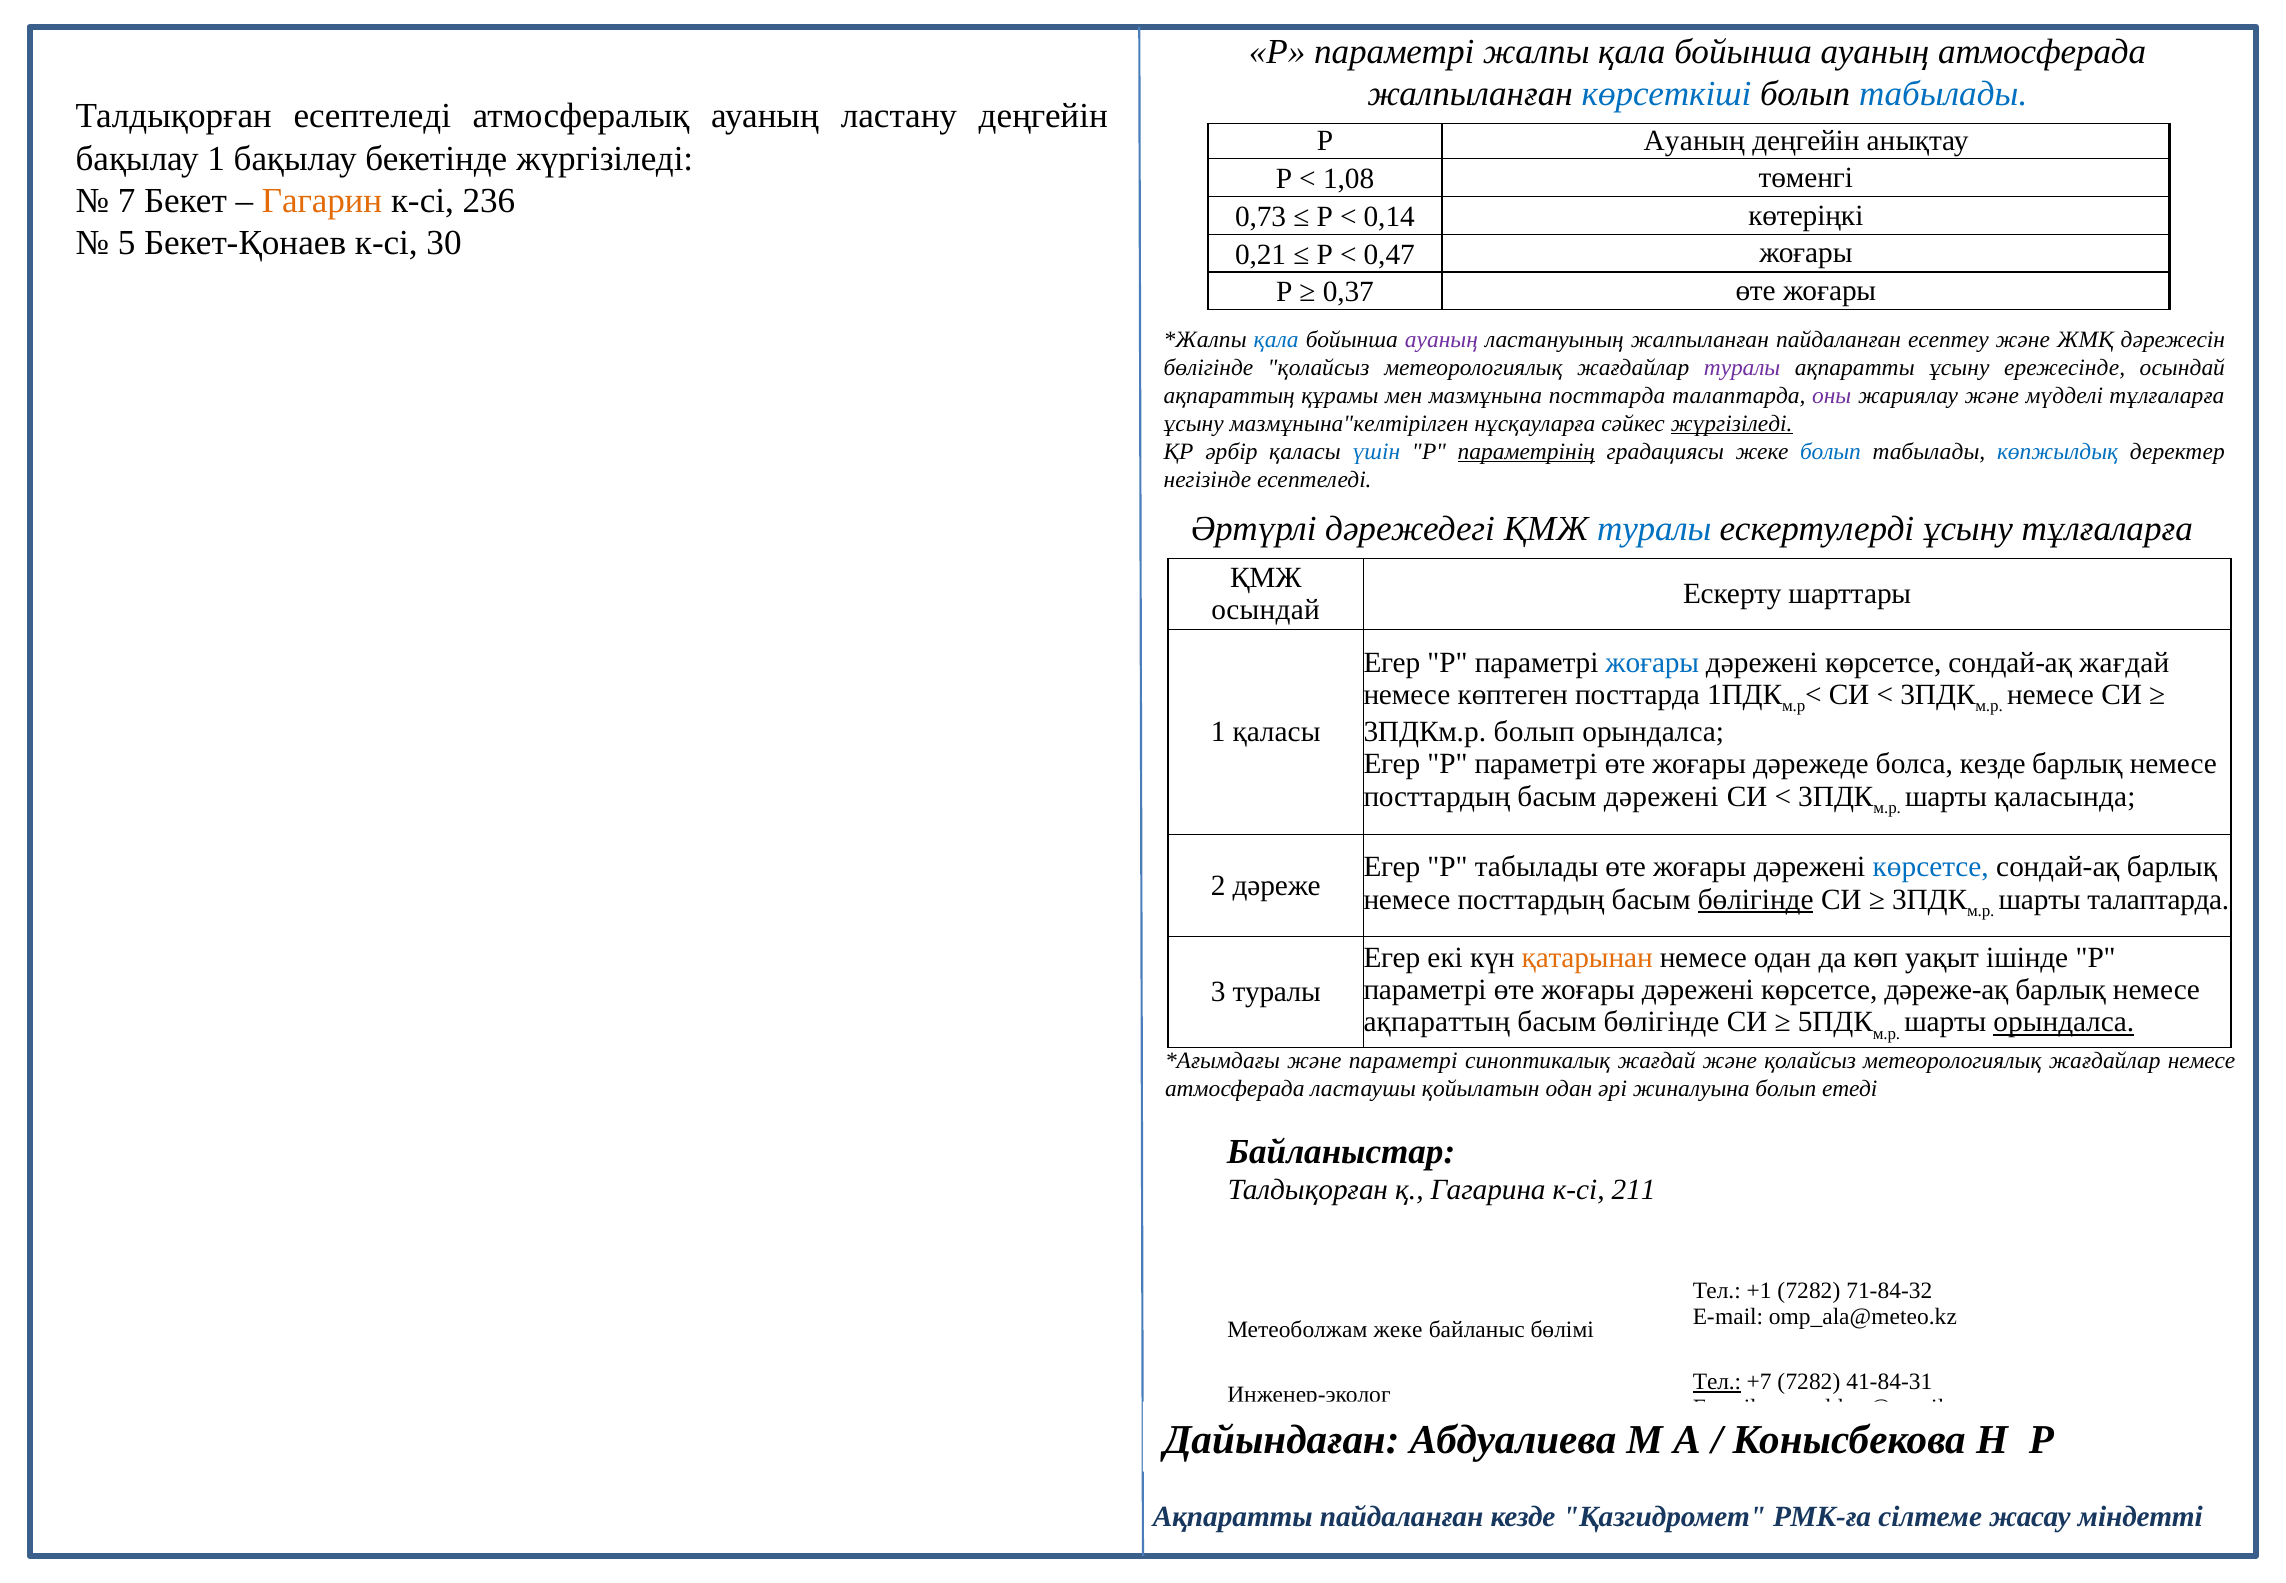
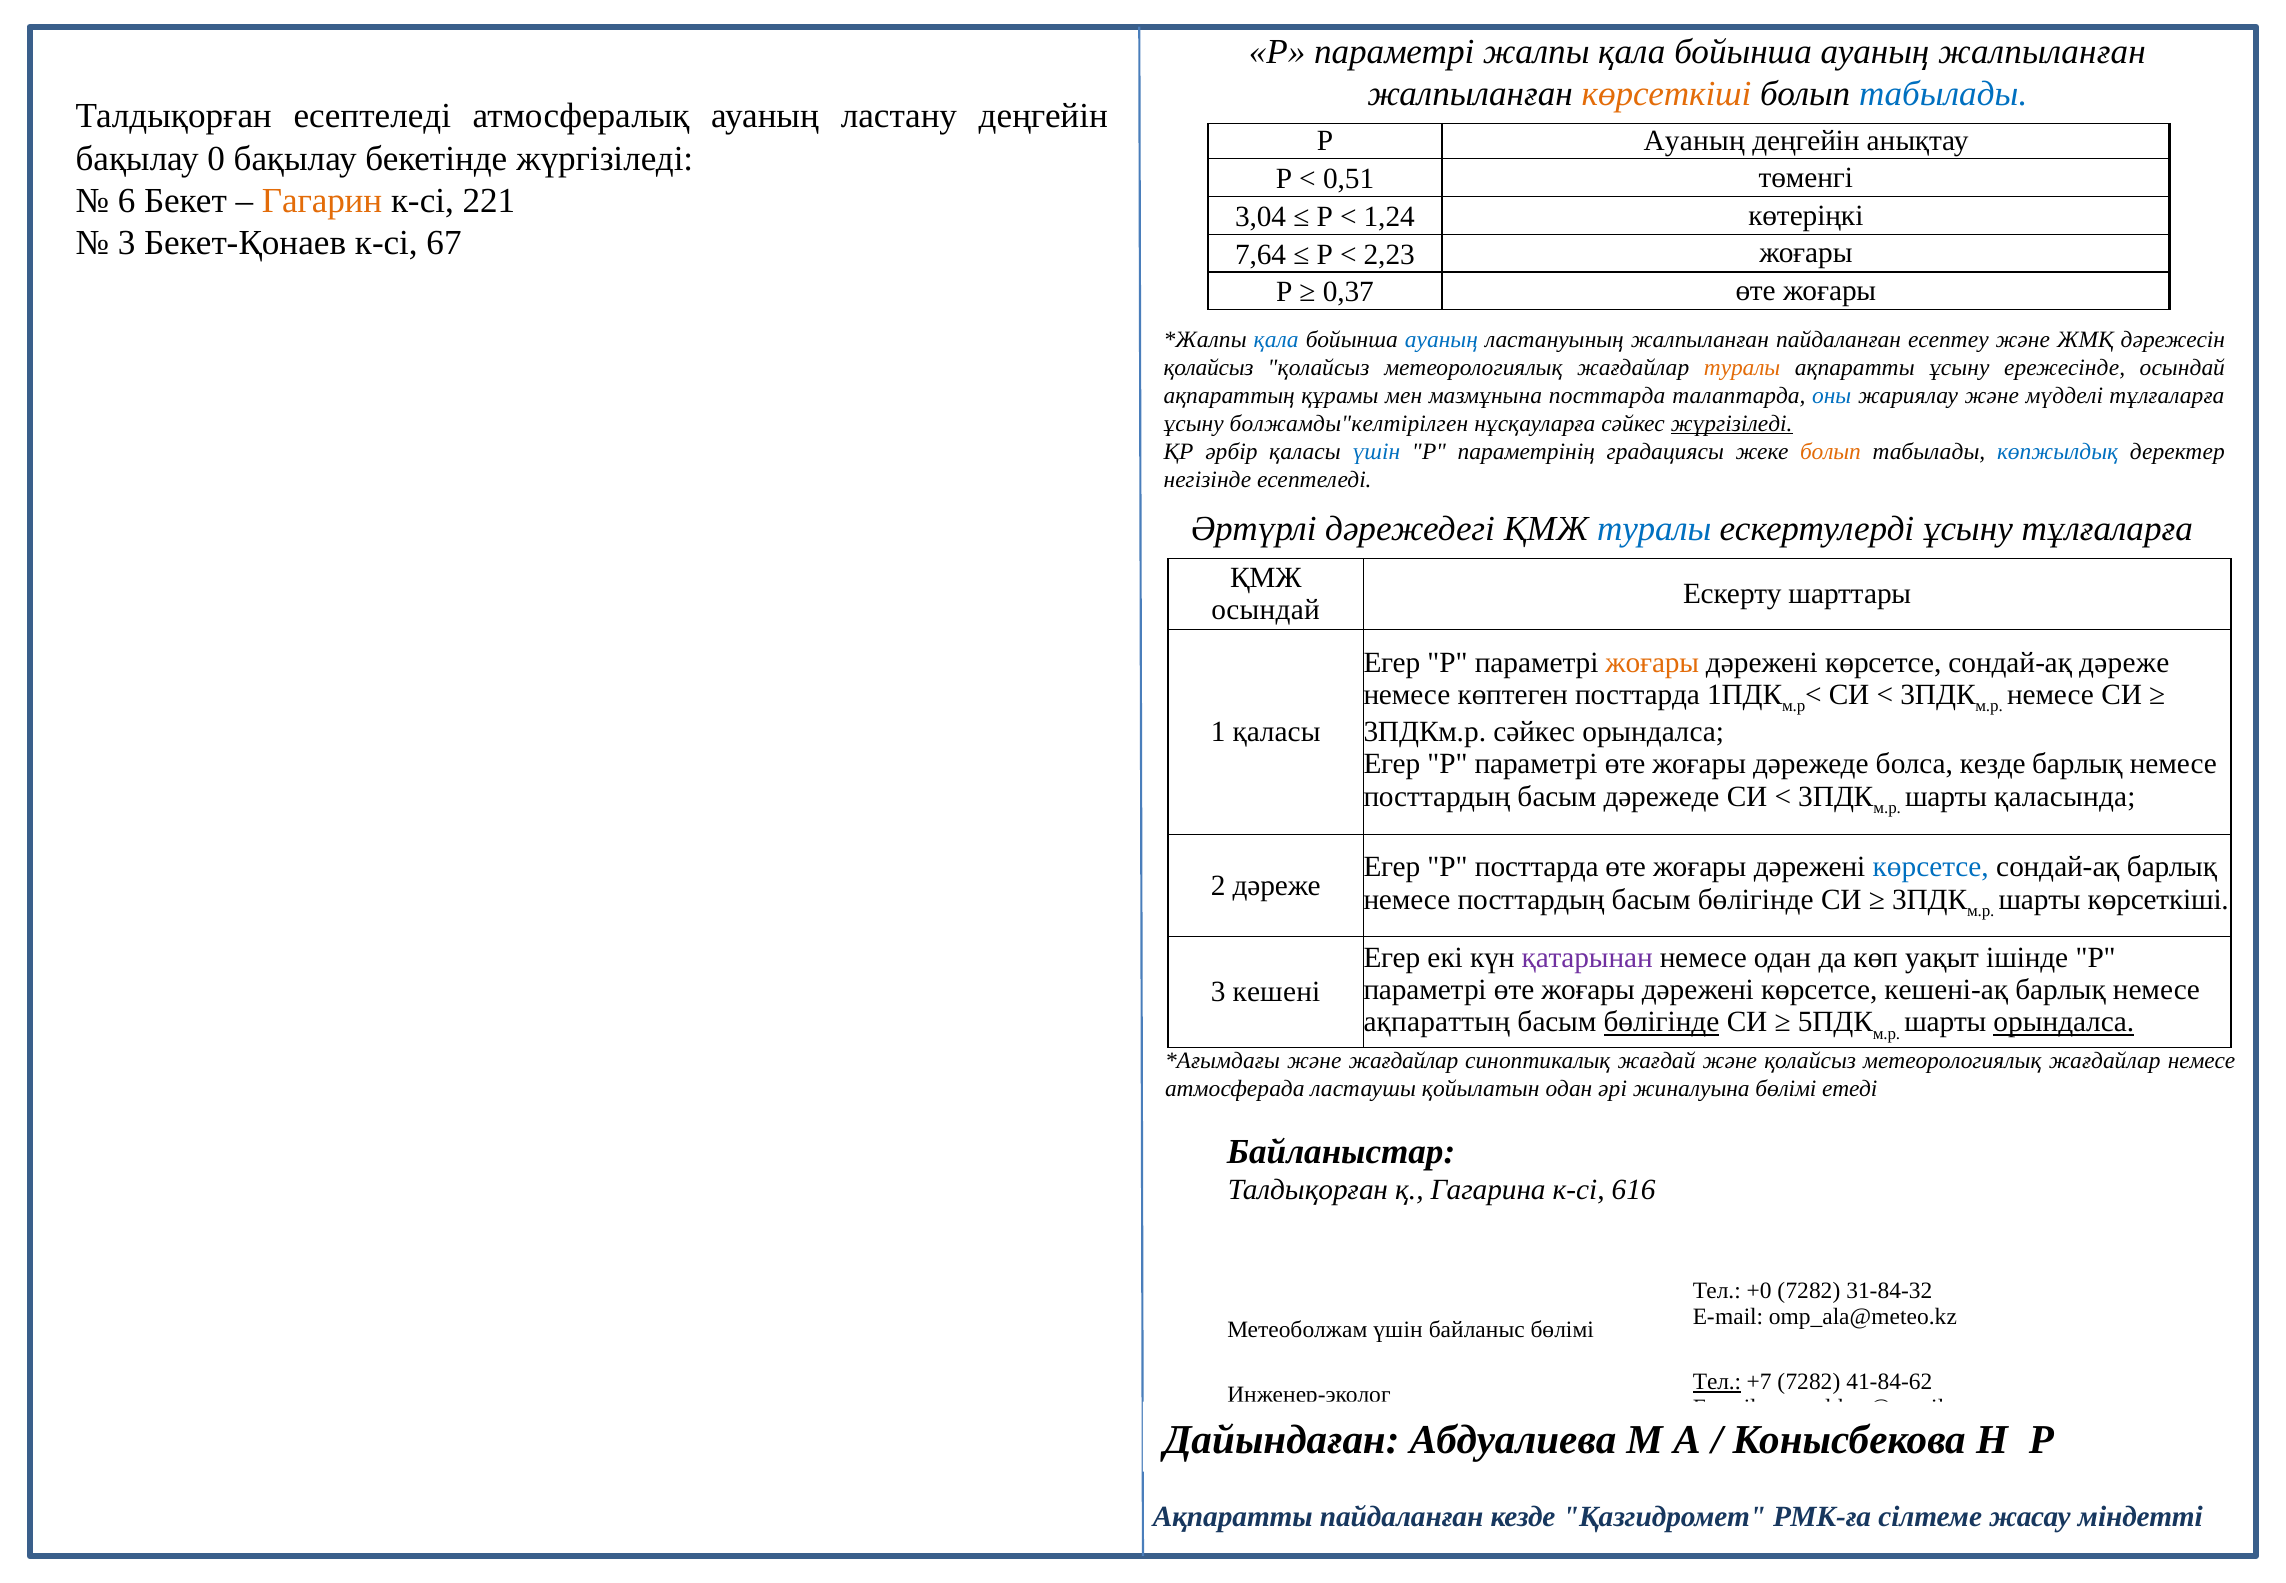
ауаның атмосферада: атмосферада -> жалпыланған
көрсеткіші at (1667, 94) colour: blue -> orange
бақылау 1: 1 -> 0
1,08: 1,08 -> 0,51
7: 7 -> 6
236: 236 -> 221
0,73: 0,73 -> 3,04
0,14: 0,14 -> 1,24
5 at (127, 243): 5 -> 3
30: 30 -> 67
0,21: 0,21 -> 7,64
0,47: 0,47 -> 2,23
ауаның at (1441, 339) colour: purple -> blue
бөлігінде at (1208, 367): бөлігінде -> қолайсыз
туралы at (1742, 367) colour: purple -> orange
оны colour: purple -> blue
мазмұнына"келтірілген: мазмұнына"келтірілген -> болжамды"келтірілген
параметрінің underline: present -> none
болып at (1830, 452) colour: blue -> orange
жоғары at (1652, 662) colour: blue -> orange
сондай-ақ жағдай: жағдай -> дәреже
3ПДКм.р болып: болып -> сәйкес
басым дәрежені: дәрежені -> дәрежеде
Р табылады: табылады -> посттарда
бөлігінде at (1756, 899) underline: present -> none
шарты талаптарда: талаптарда -> көрсеткіші
қатарынан colour: orange -> purple
дәреже-ақ: дәреже-ақ -> кешені-ақ
3 туралы: туралы -> кешені
бөлігінде at (1661, 1022) underline: none -> present
және параметрі: параметрі -> жағдайлар
жиналуына болып: болып -> бөлімі
211: 211 -> 616
+1: +1 -> +0
71-84-32: 71-84-32 -> 31-84-32
Метеоболжам жеке: жеке -> үшін
41-84-31: 41-84-31 -> 41-84-62
